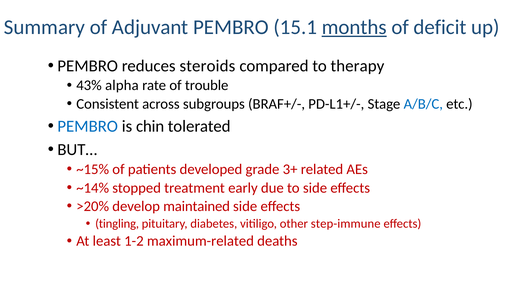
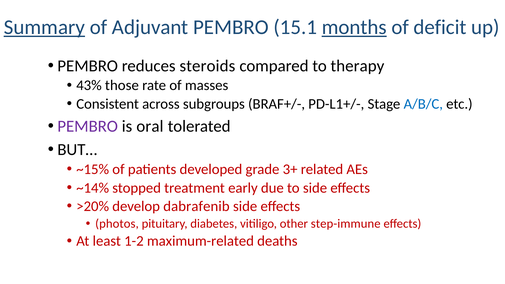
Summary underline: none -> present
alpha: alpha -> those
trouble: trouble -> masses
PEMBRO at (88, 126) colour: blue -> purple
chin: chin -> oral
maintained: maintained -> dabrafenib
tingling: tingling -> photos
